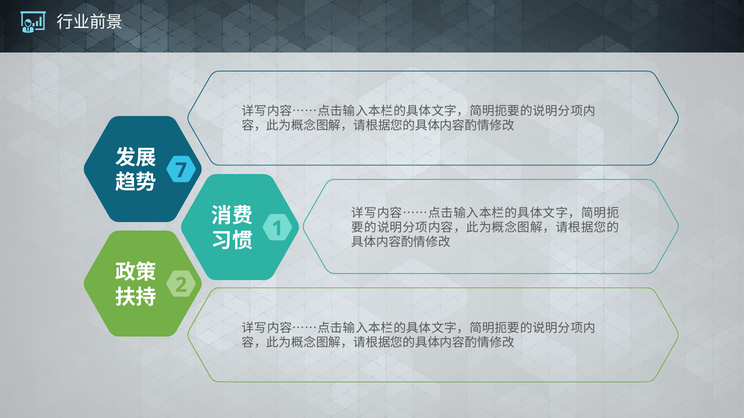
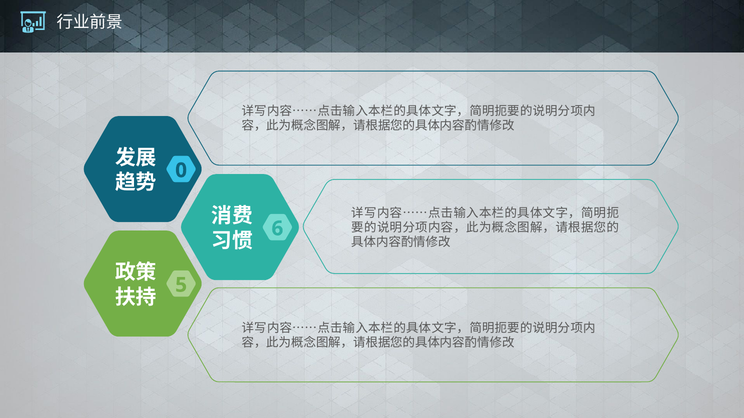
7: 7 -> 0
1: 1 -> 6
2: 2 -> 5
